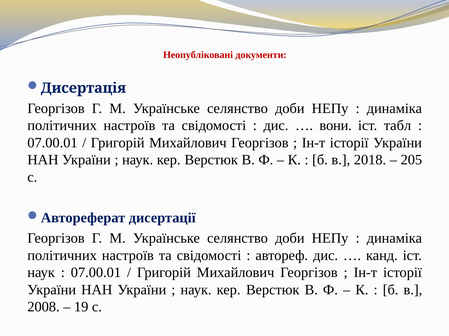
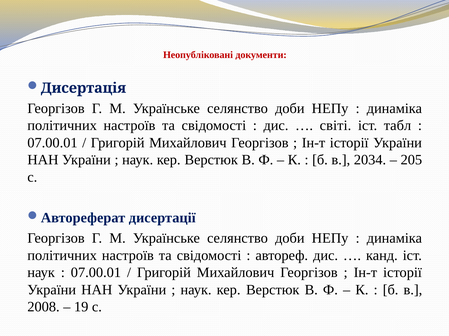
вони: вони -> світі
2018: 2018 -> 2034
